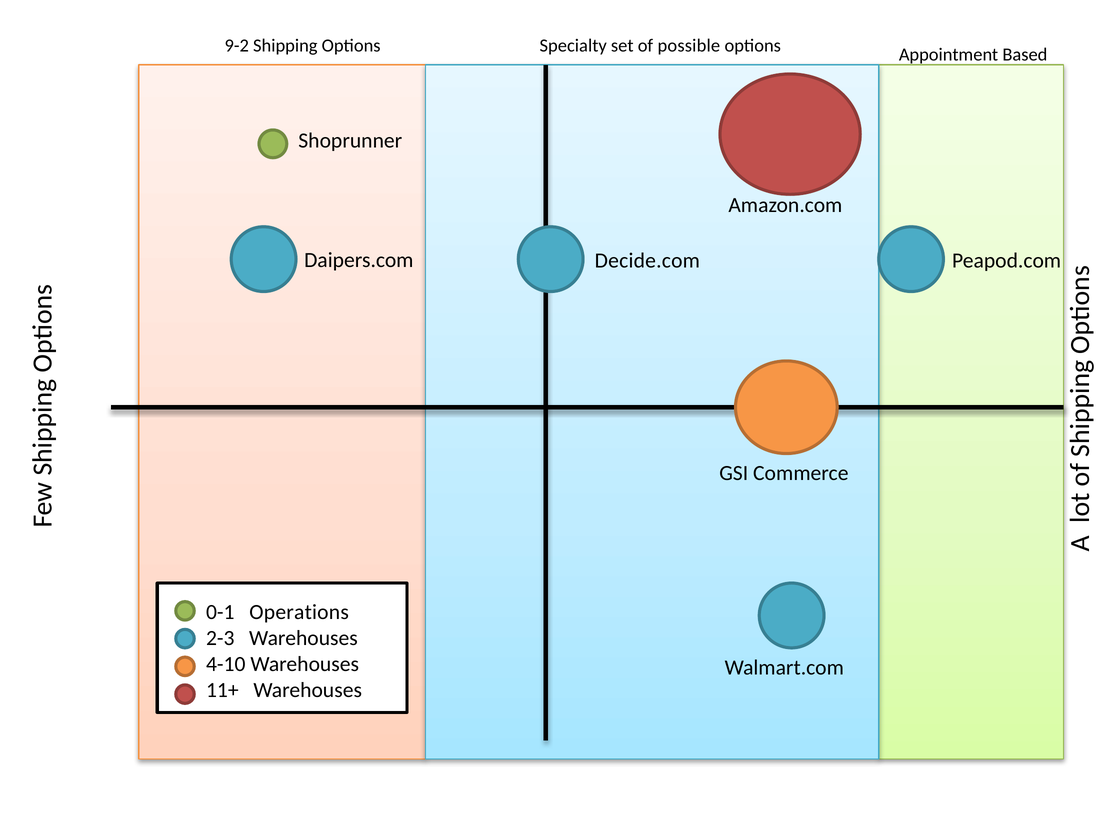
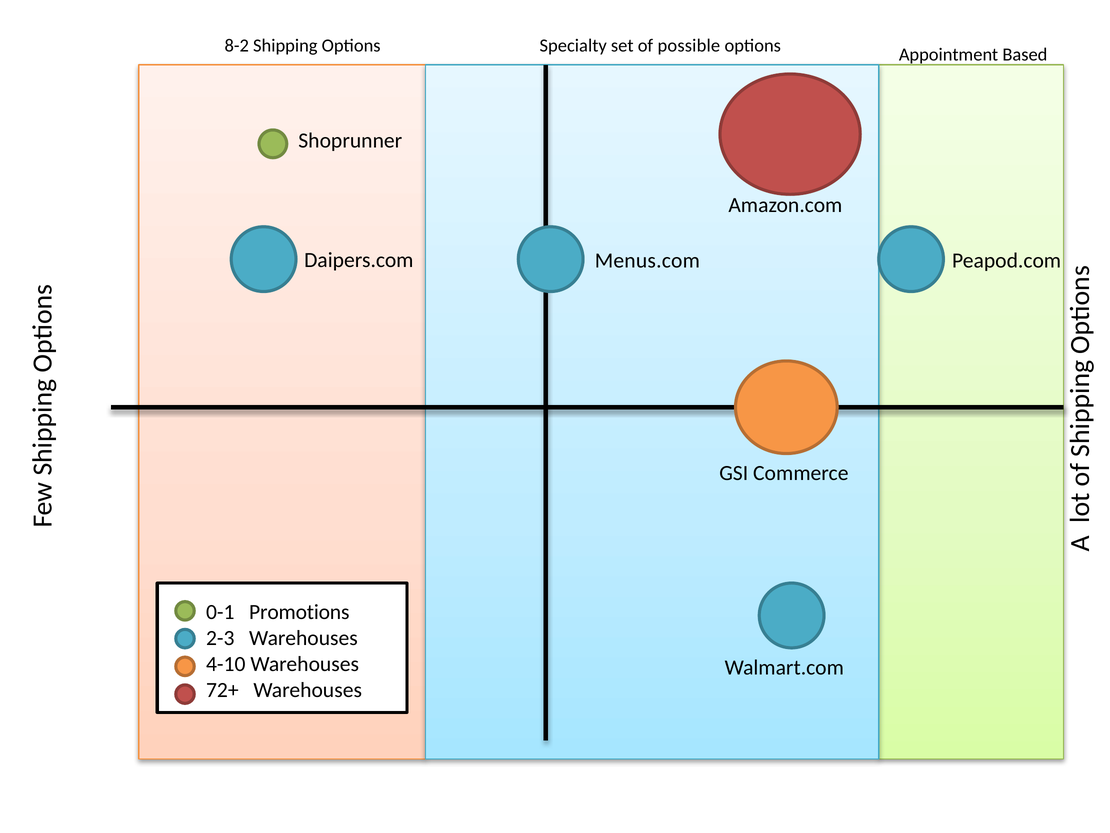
9-2: 9-2 -> 8-2
Decide.com: Decide.com -> Menus.com
Operations: Operations -> Promotions
11+: 11+ -> 72+
